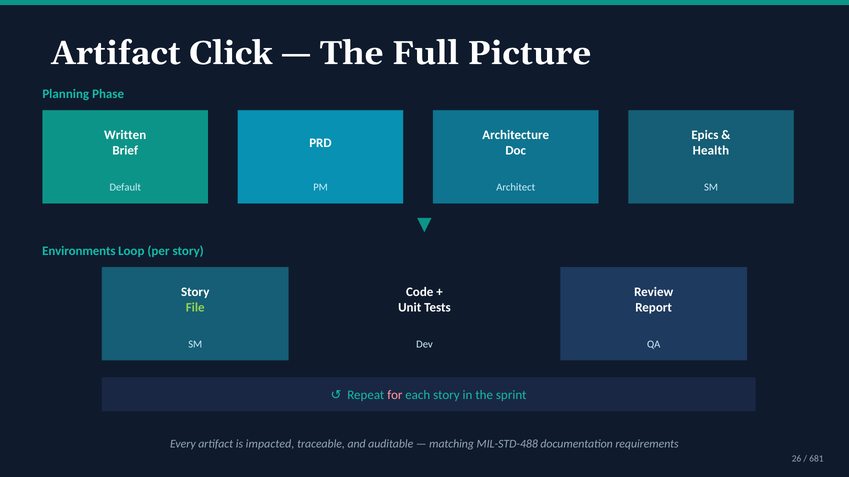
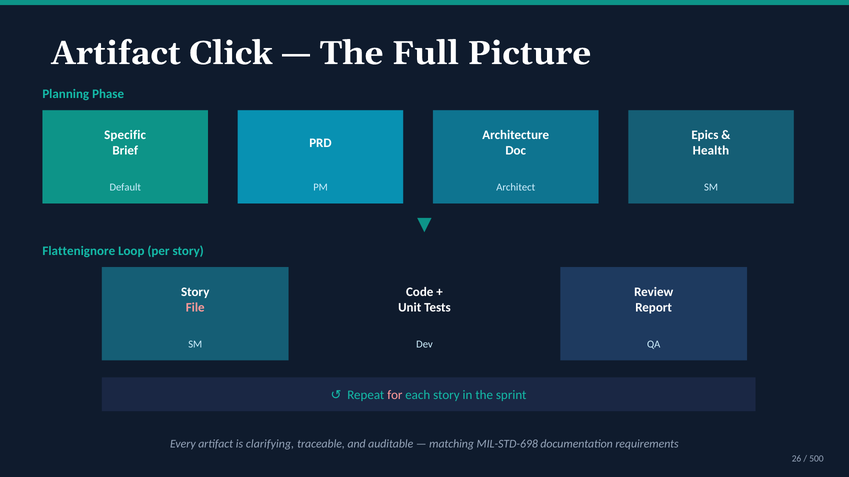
Written: Written -> Specific
Environments: Environments -> Flattenignore
File colour: light green -> pink
impacted: impacted -> clarifying
MIL-STD-488: MIL-STD-488 -> MIL-STD-698
681: 681 -> 500
